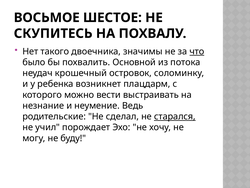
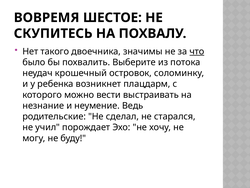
ВОСЬМОЕ: ВОСЬМОЕ -> ВОВРЕМЯ
Основной: Основной -> Выберите
старался underline: present -> none
